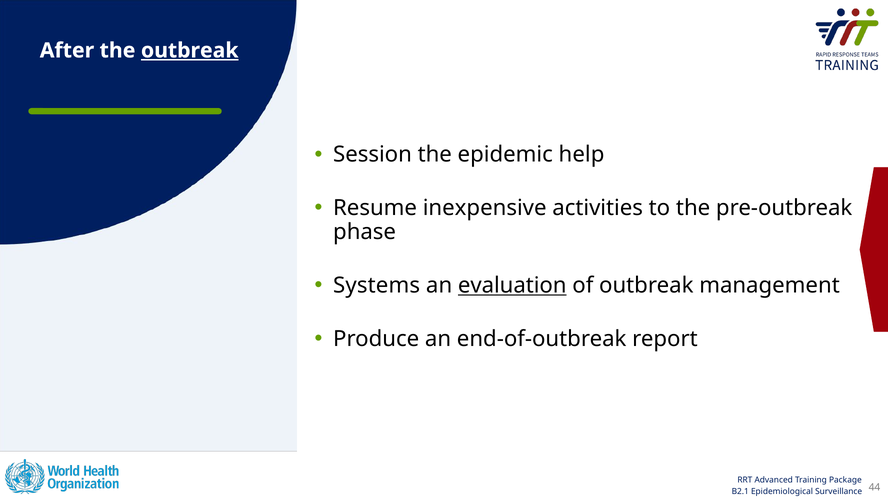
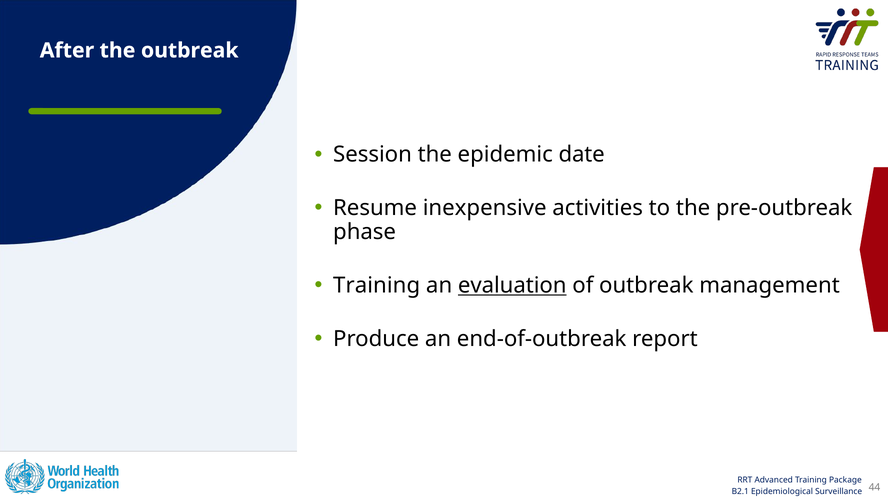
outbreak at (190, 51) underline: present -> none
help: help -> date
Systems at (377, 286): Systems -> Training
